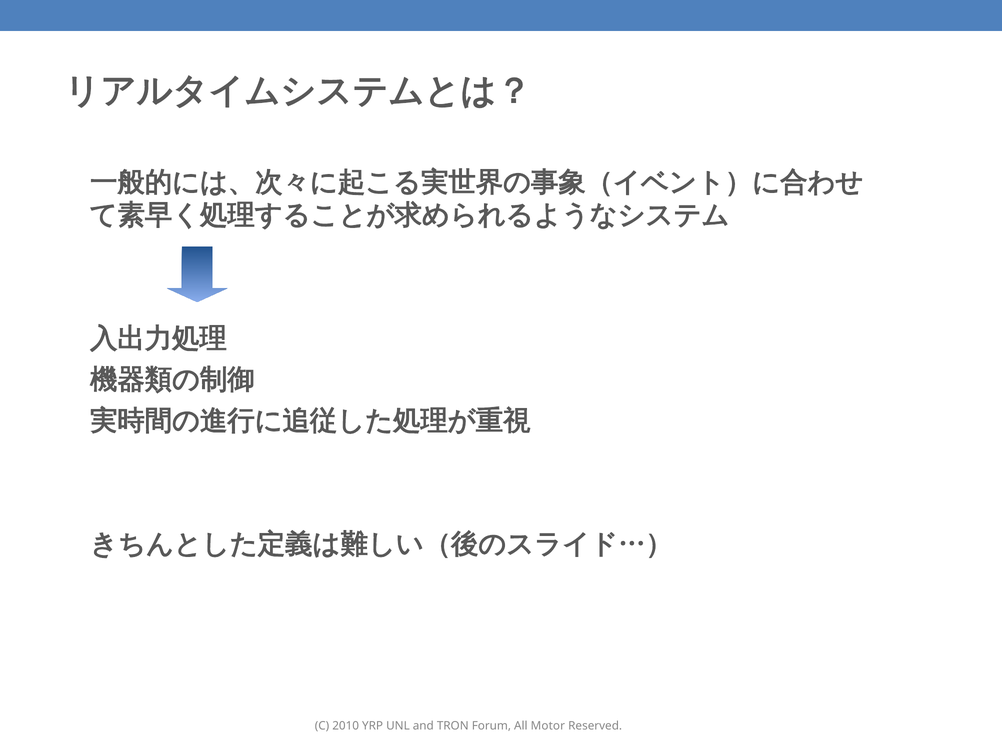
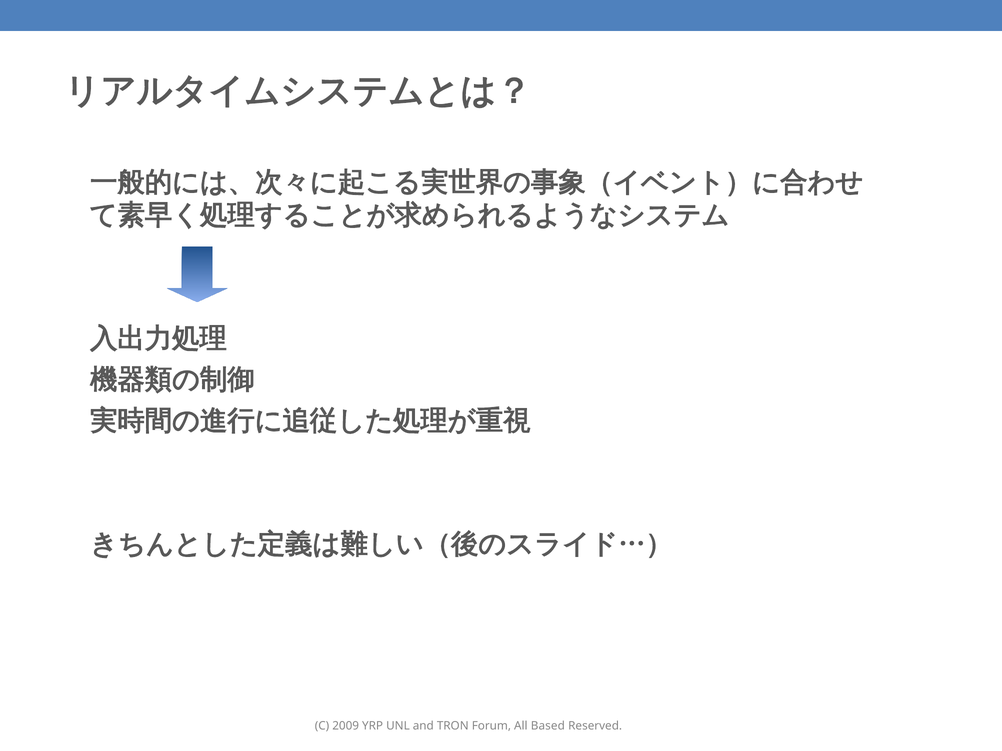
2010: 2010 -> 2009
Motor: Motor -> Based
